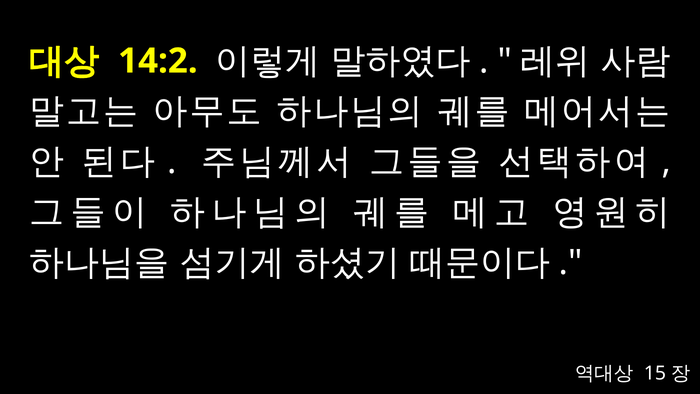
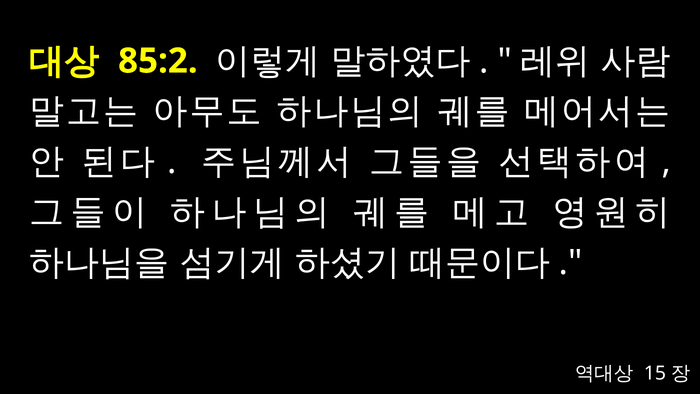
14:2: 14:2 -> 85:2
